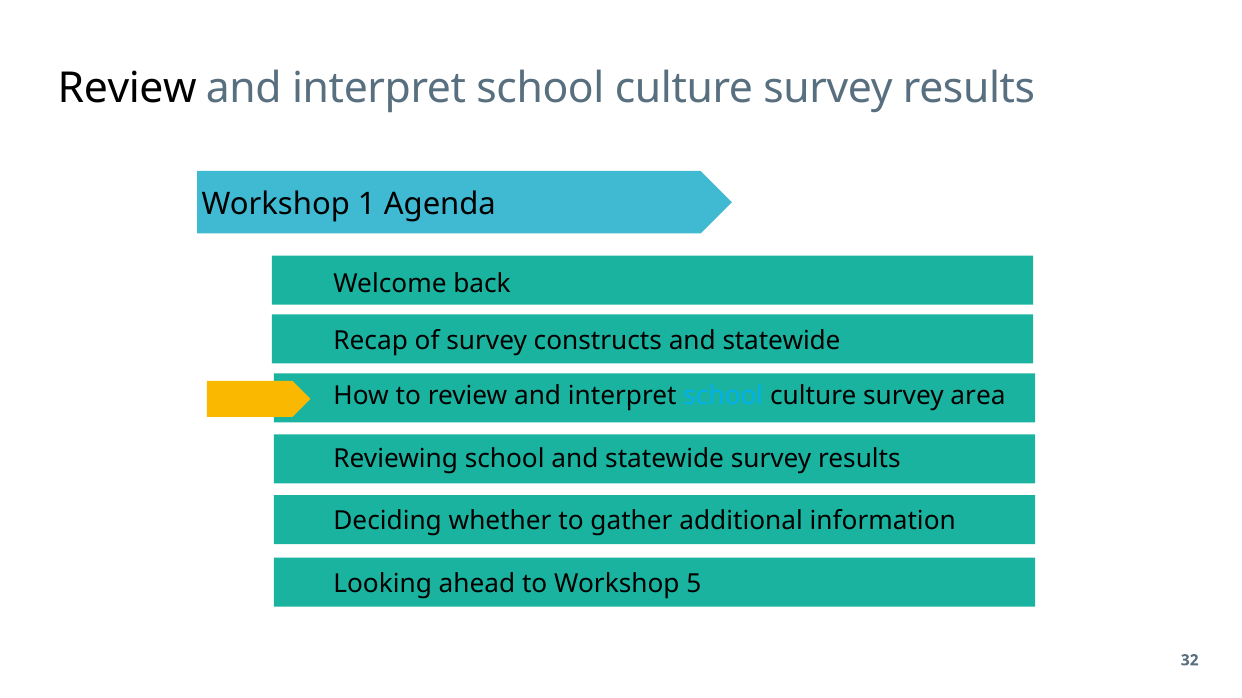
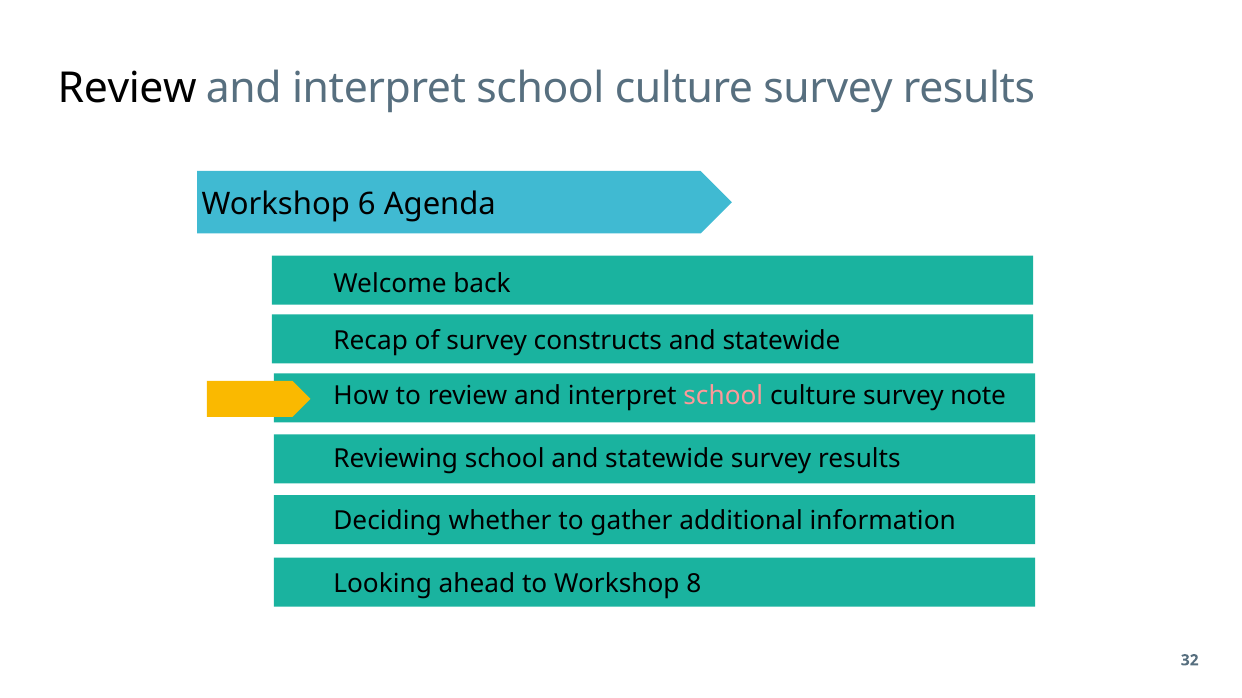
1: 1 -> 6
school at (723, 396) colour: light blue -> pink
area: area -> note
5: 5 -> 8
